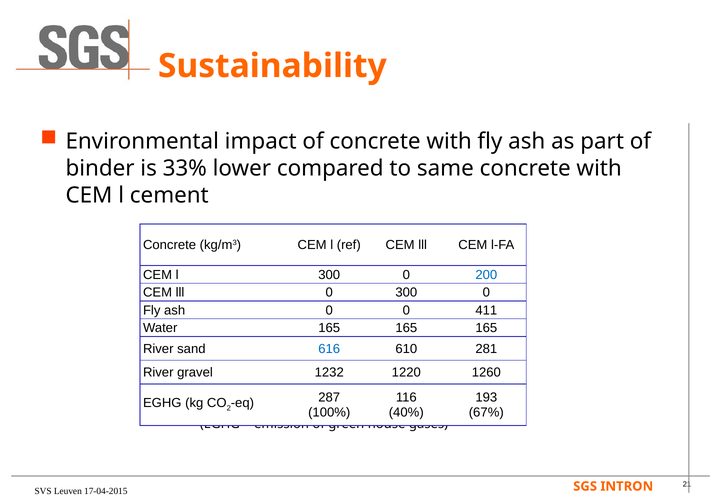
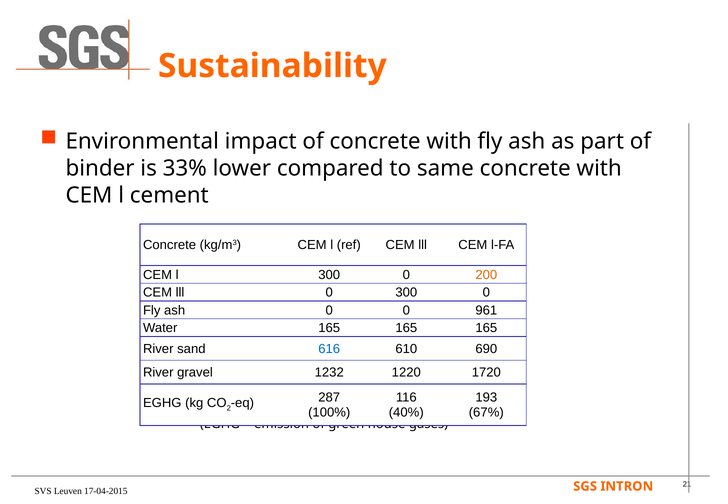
200 colour: blue -> orange
411: 411 -> 961
281: 281 -> 690
1260: 1260 -> 1720
